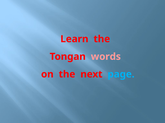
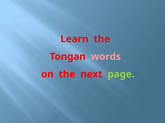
page colour: light blue -> light green
